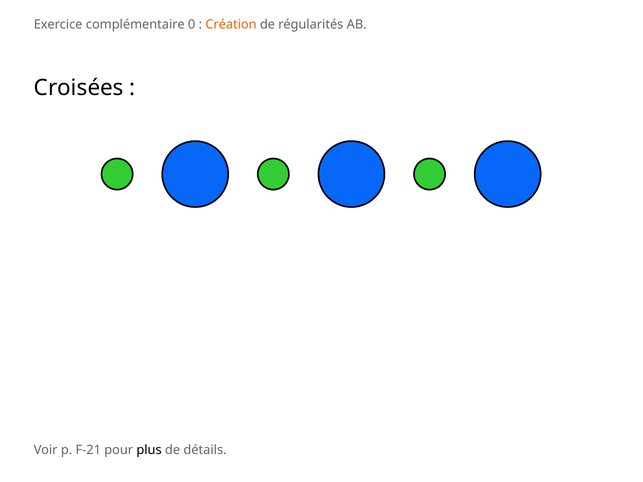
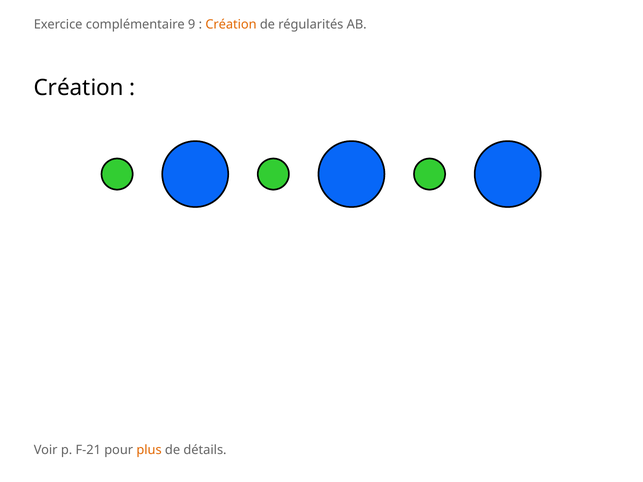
0: 0 -> 9
Croisées at (79, 88): Croisées -> Création
plus colour: black -> orange
